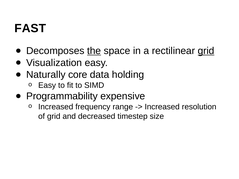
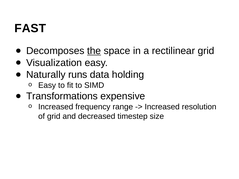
grid at (206, 51) underline: present -> none
core: core -> runs
Programmability: Programmability -> Transformations
